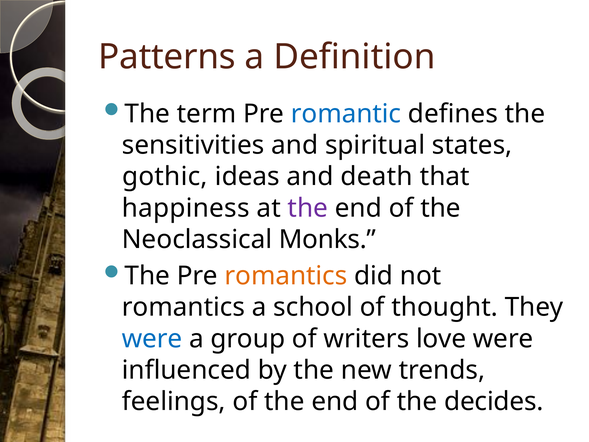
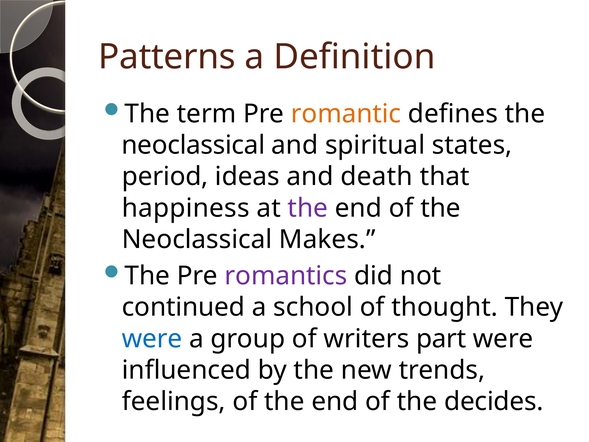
romantic colour: blue -> orange
sensitivities at (193, 145): sensitivities -> neoclassical
gothic: gothic -> period
Monks: Monks -> Makes
romantics at (286, 276) colour: orange -> purple
romantics at (183, 307): romantics -> continued
love: love -> part
